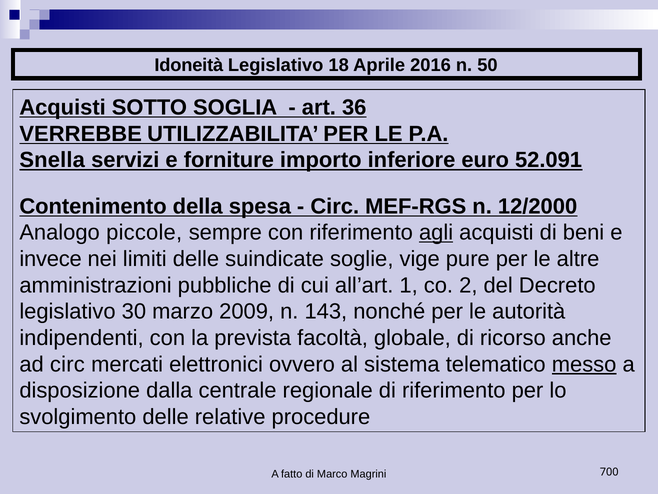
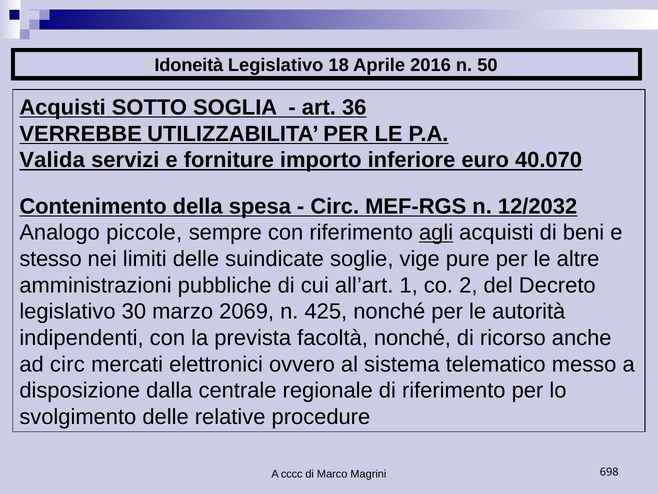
Snella: Snella -> Valida
52.091: 52.091 -> 40.070
12/2000: 12/2000 -> 12/2032
invece: invece -> stesso
2009: 2009 -> 2069
143: 143 -> 425
facoltà globale: globale -> nonché
messo underline: present -> none
fatto: fatto -> cccc
700: 700 -> 698
